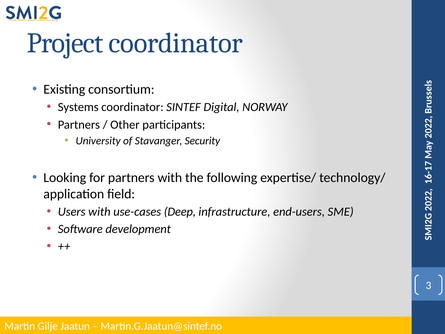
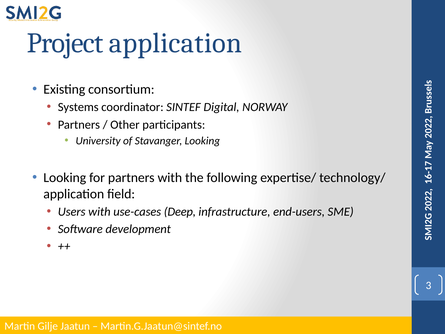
Project coordinator: coordinator -> application
Stavanger Security: Security -> Looking
